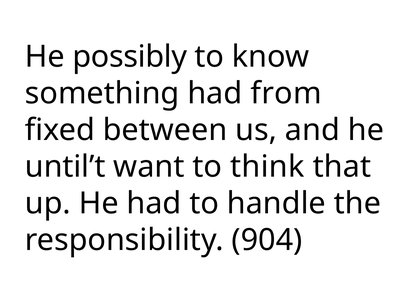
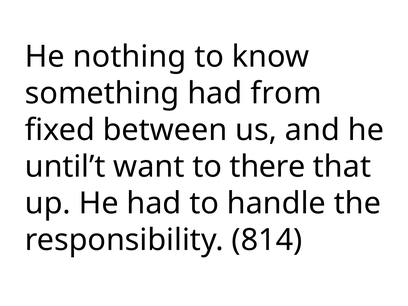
possibly: possibly -> nothing
think: think -> there
904: 904 -> 814
